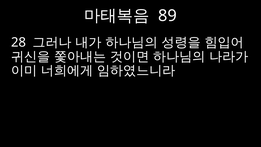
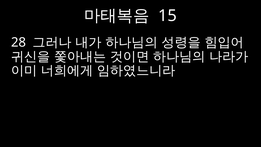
89: 89 -> 15
